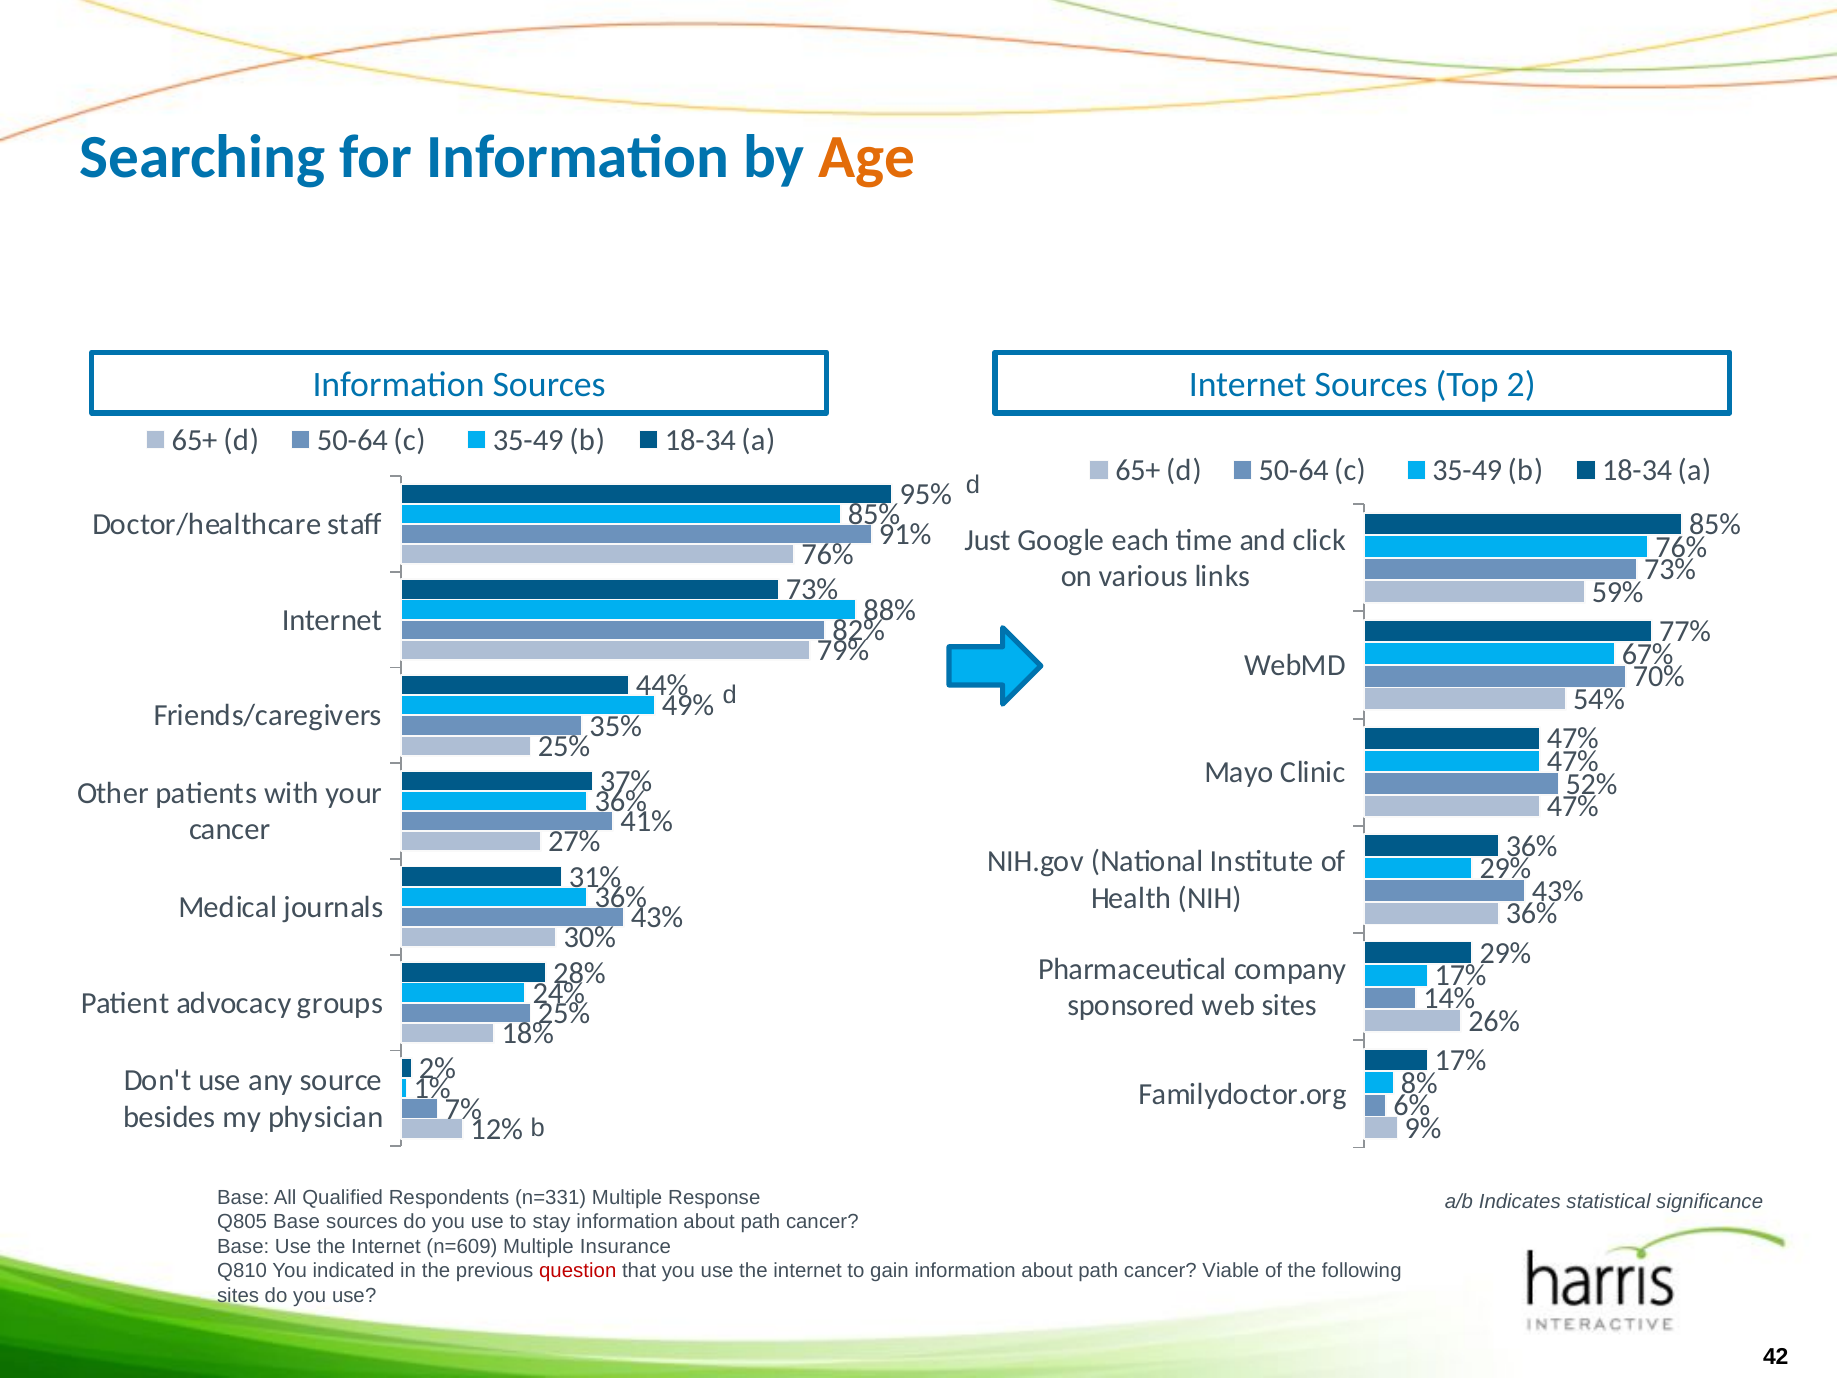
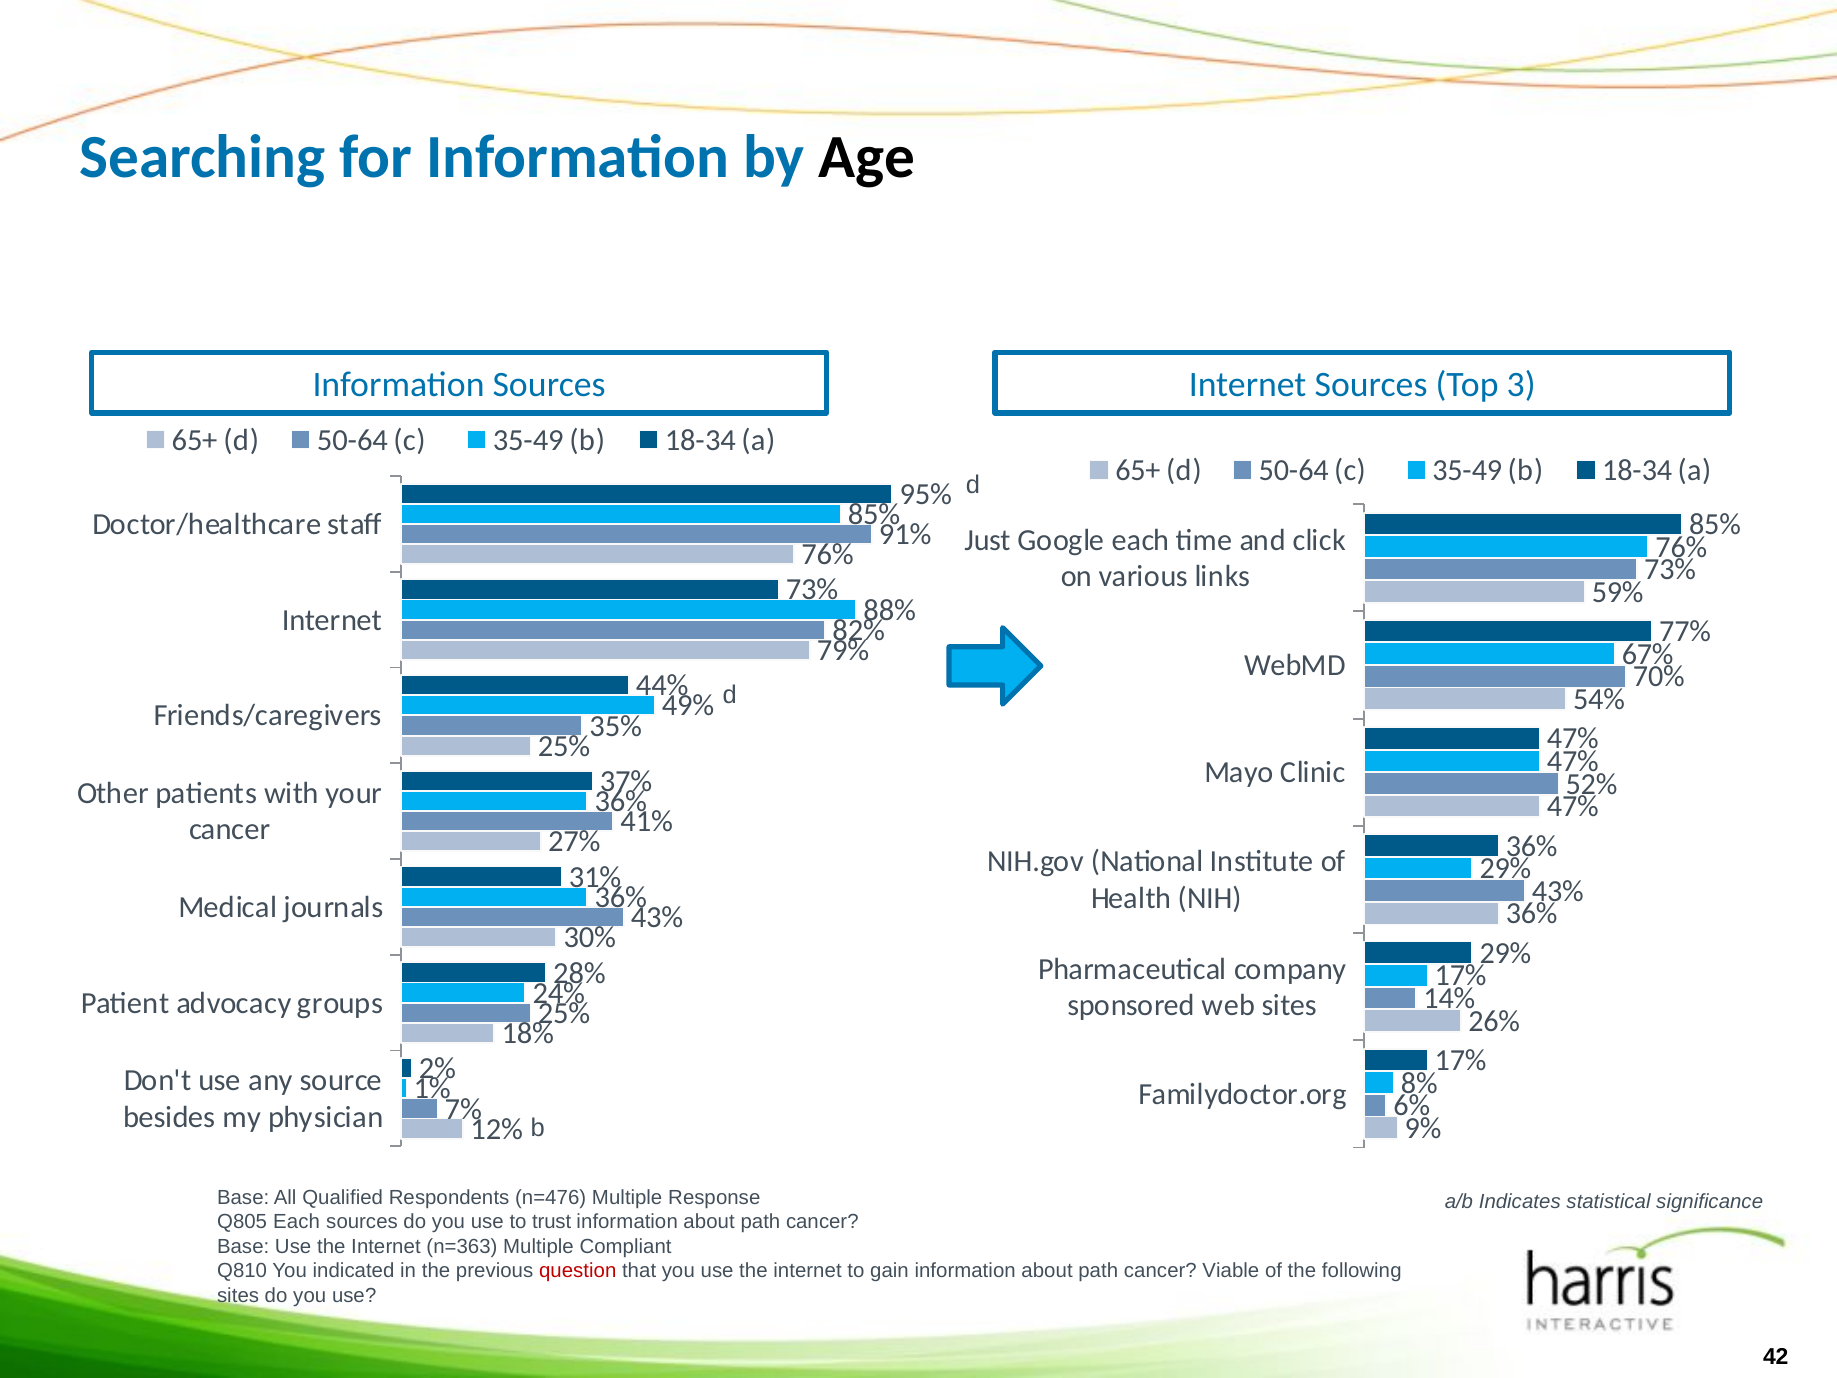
Age colour: orange -> black
2: 2 -> 3
n=331: n=331 -> n=476
Q805 Base: Base -> Each
stay: stay -> trust
n=609: n=609 -> n=363
Insurance: Insurance -> Compliant
